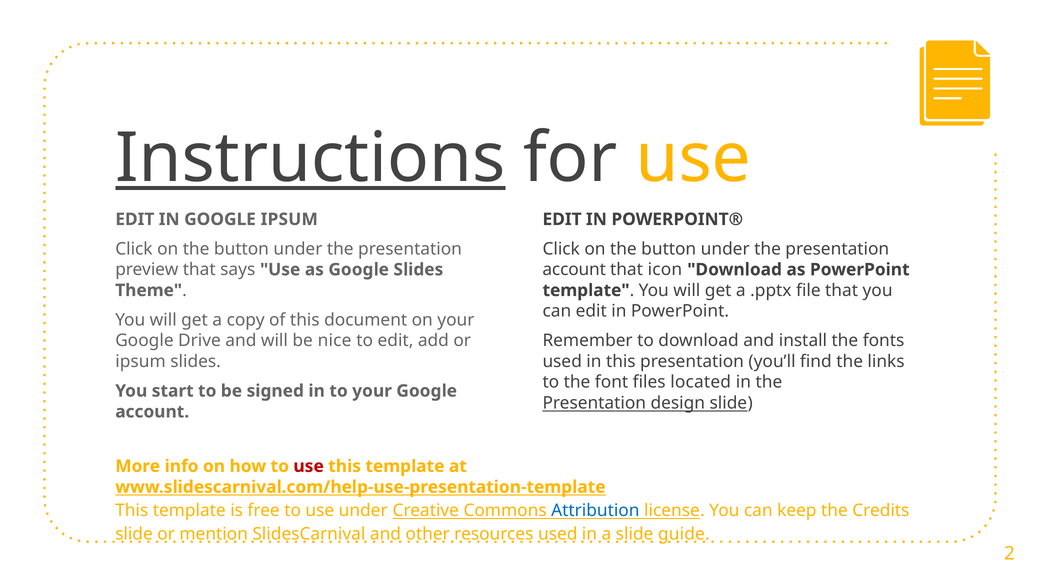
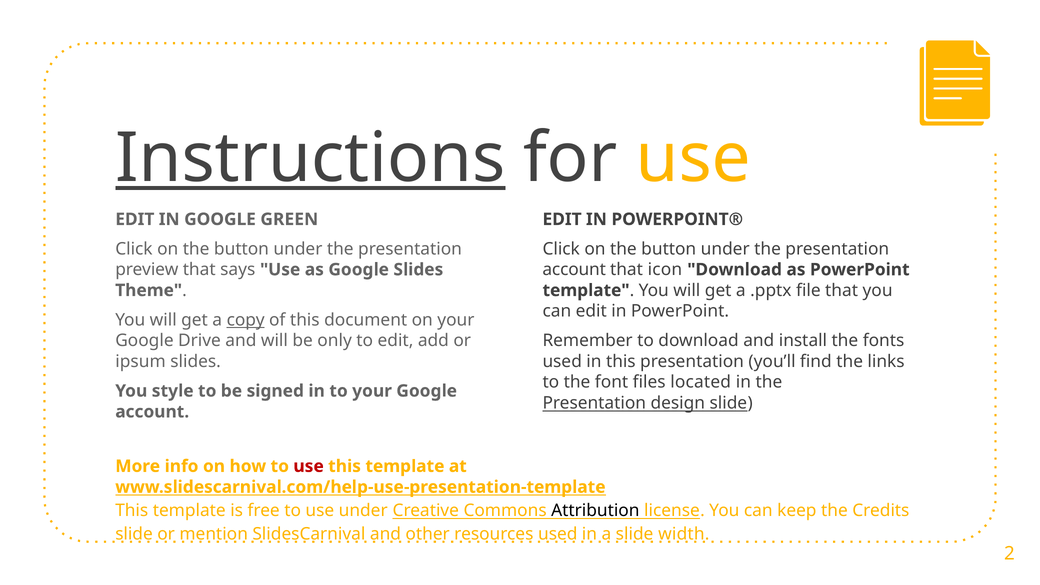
GOOGLE IPSUM: IPSUM -> GREEN
copy underline: none -> present
nice: nice -> only
start: start -> style
Attribution colour: blue -> black
guide: guide -> width
